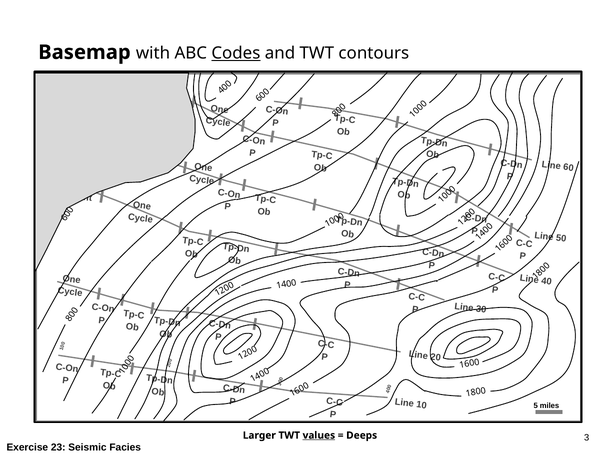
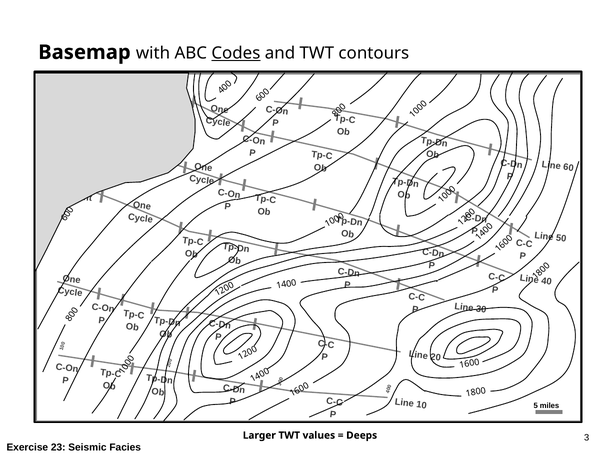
values underline: present -> none
